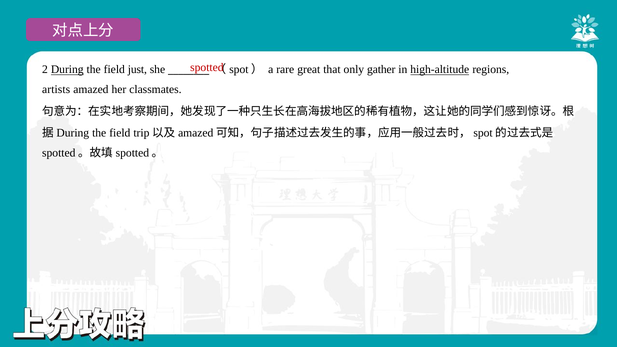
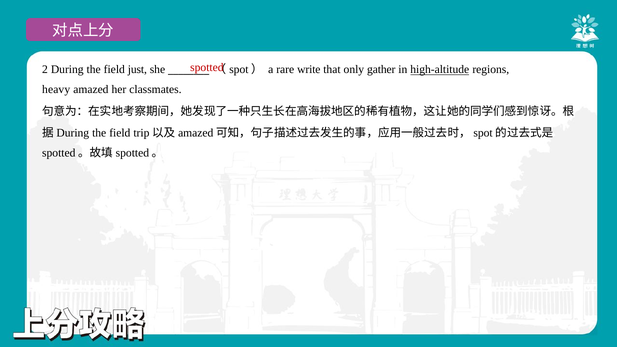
During underline: present -> none
great: great -> write
artists: artists -> heavy
